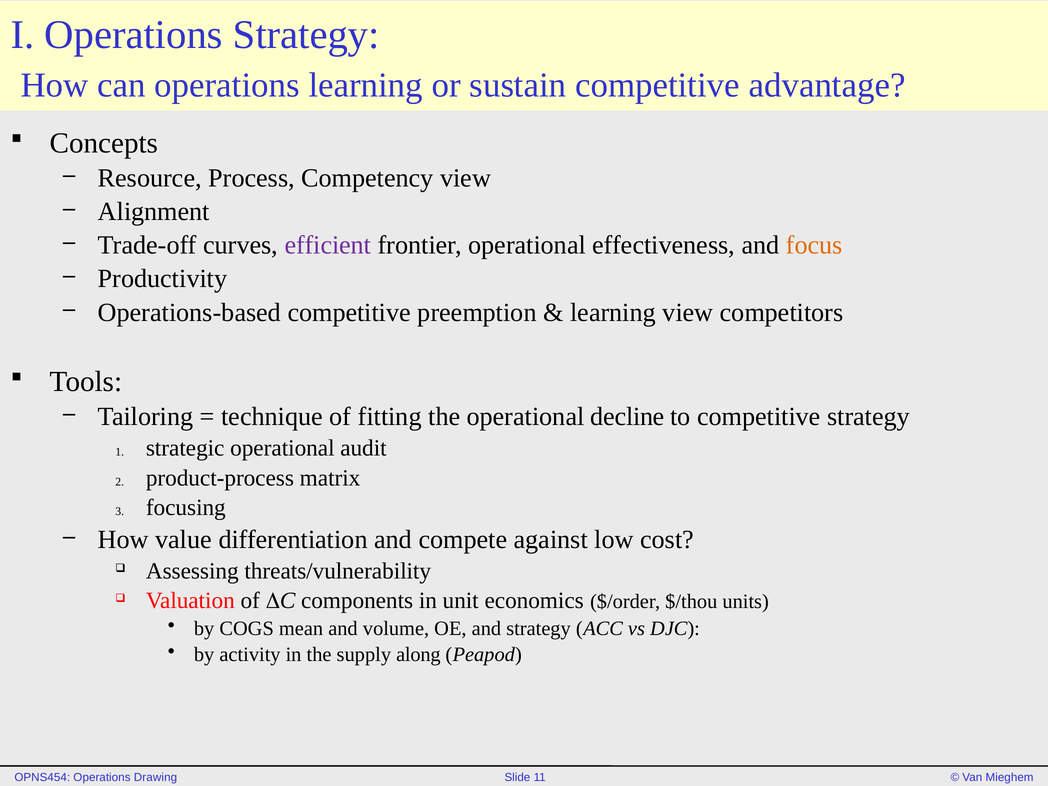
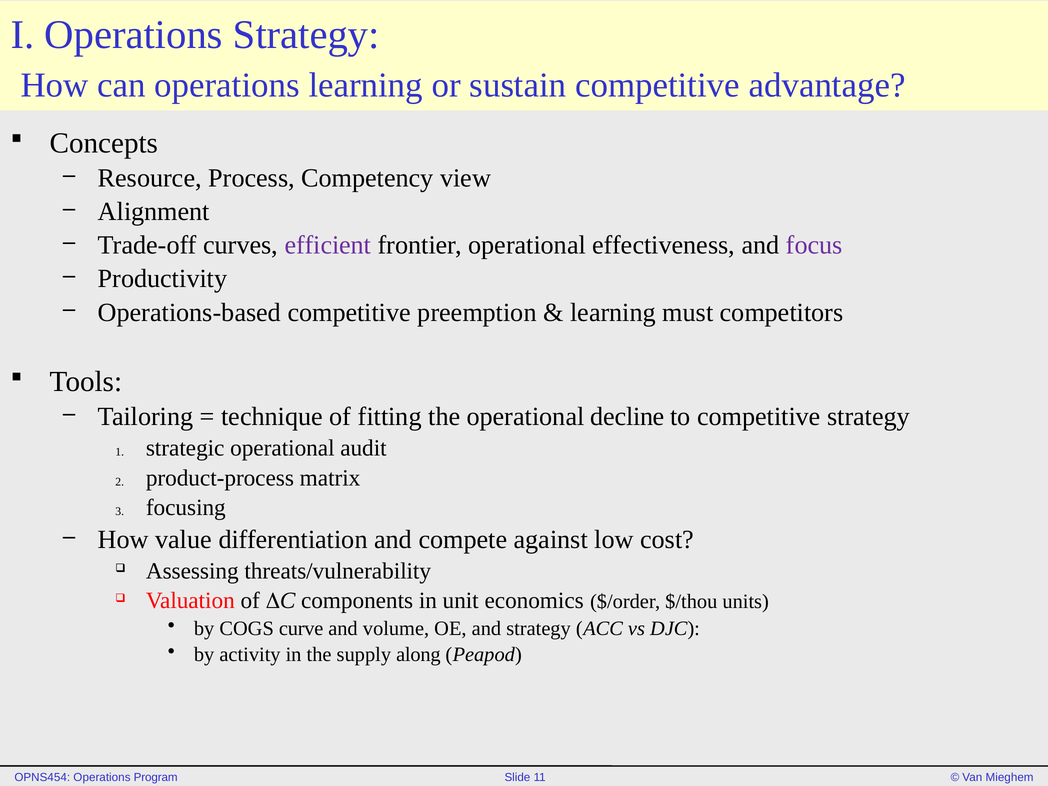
focus colour: orange -> purple
learning view: view -> must
mean: mean -> curve
Drawing: Drawing -> Program
